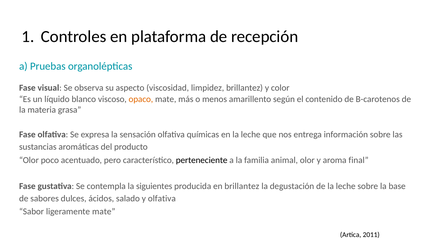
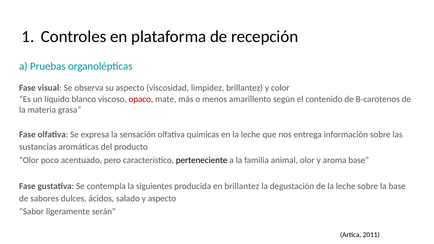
opaco colour: orange -> red
aroma final: final -> base
y olfativa: olfativa -> aspecto
ligeramente mate: mate -> serán
